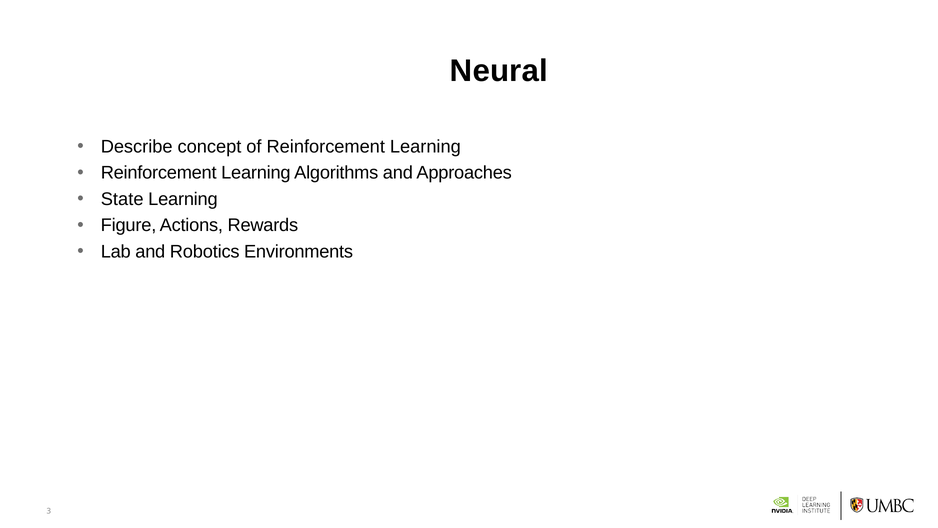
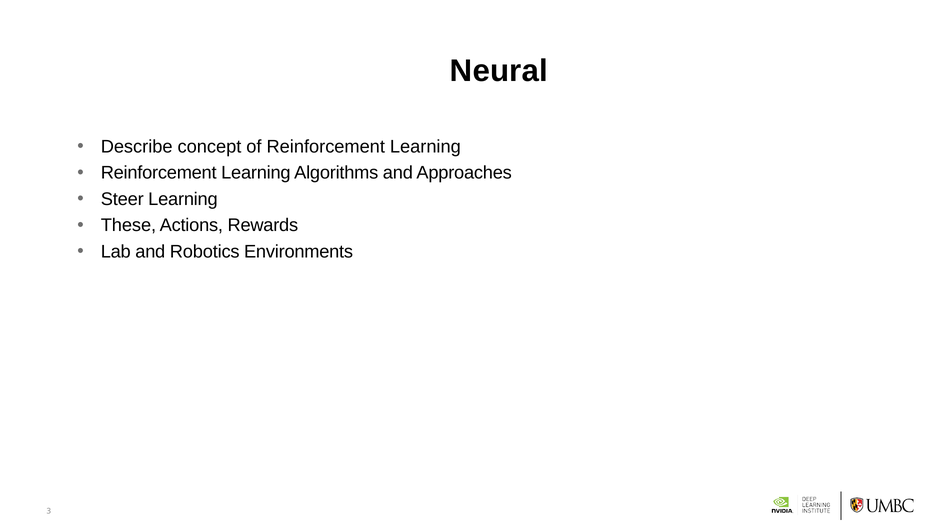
State: State -> Steer
Figure: Figure -> These
